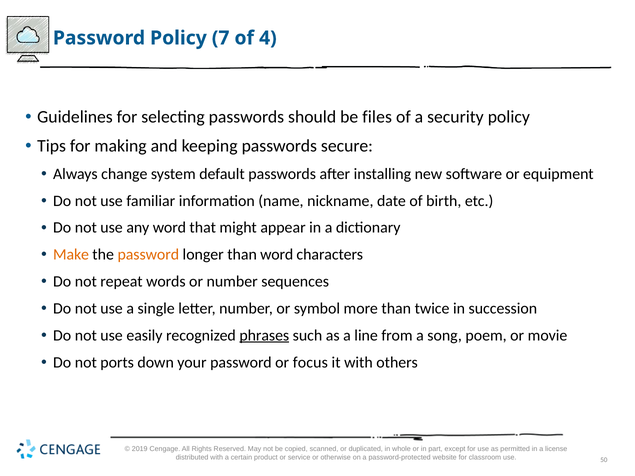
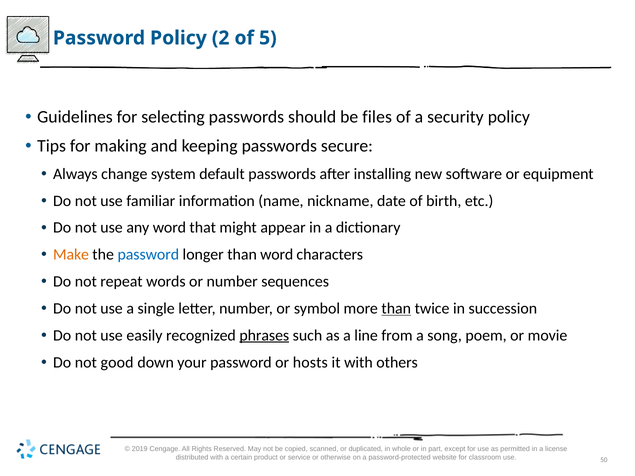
7: 7 -> 2
4: 4 -> 5
password at (148, 255) colour: orange -> blue
than at (396, 309) underline: none -> present
ports: ports -> good
focus: focus -> hosts
